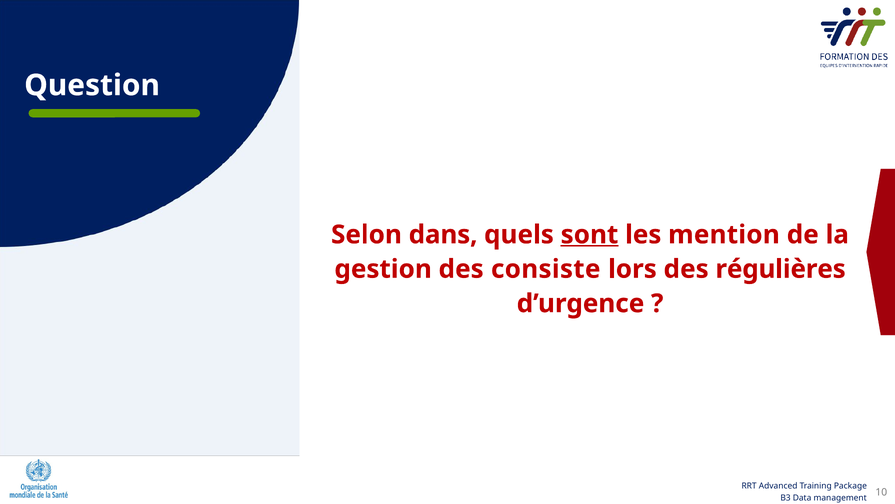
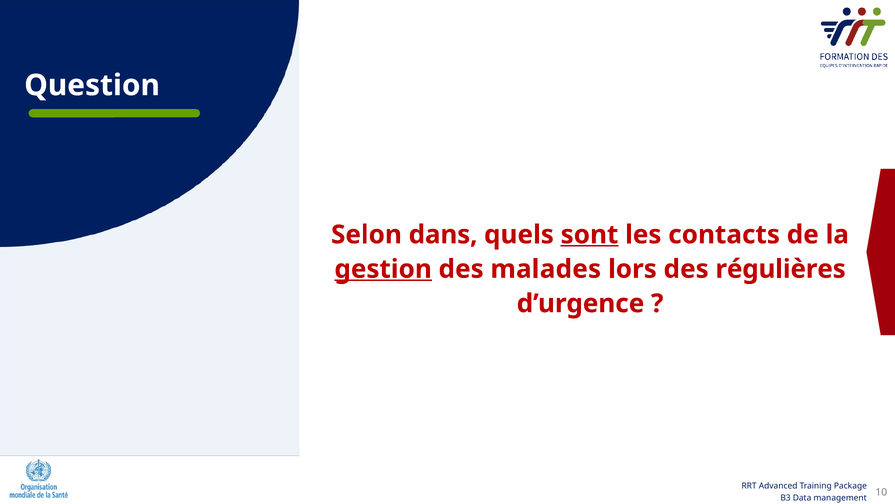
mention: mention -> contacts
gestion underline: none -> present
consiste: consiste -> malades
